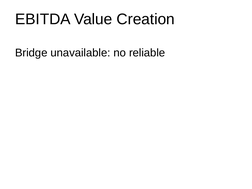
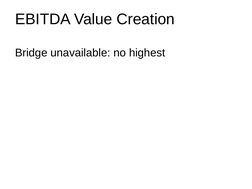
reliable: reliable -> highest
